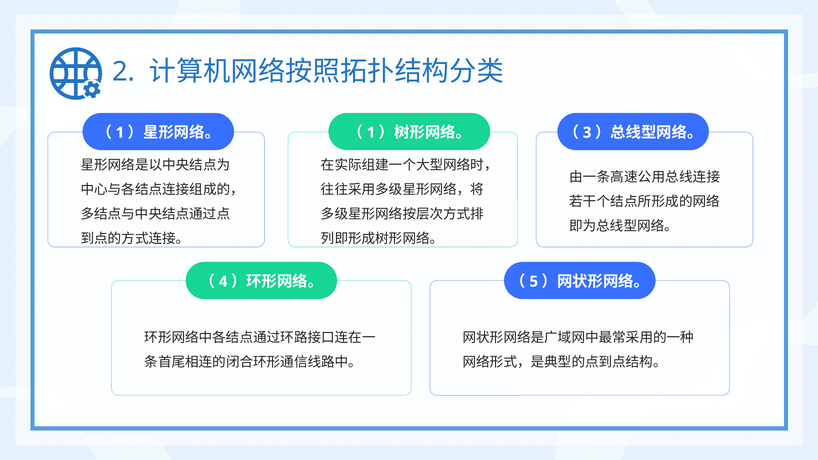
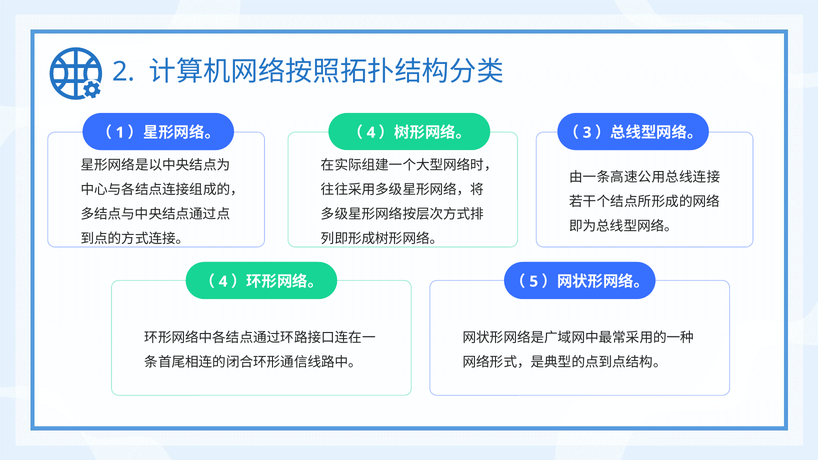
1 at (371, 133): 1 -> 4
